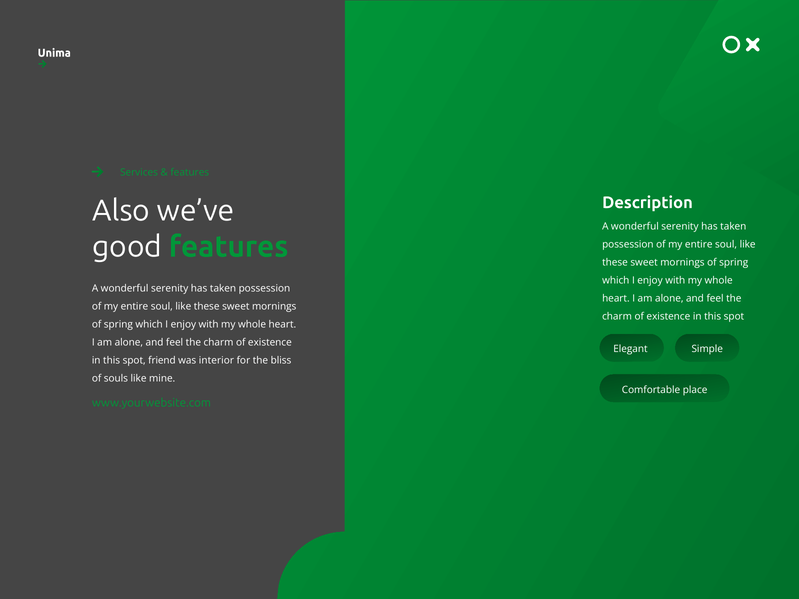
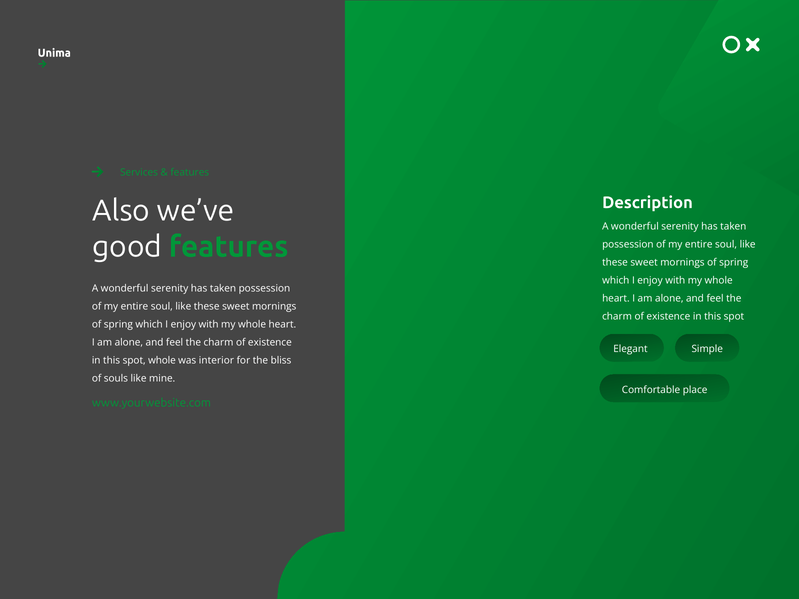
spot friend: friend -> whole
